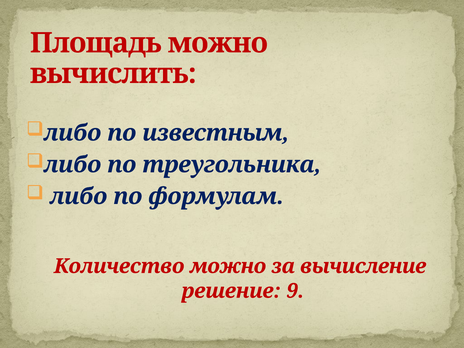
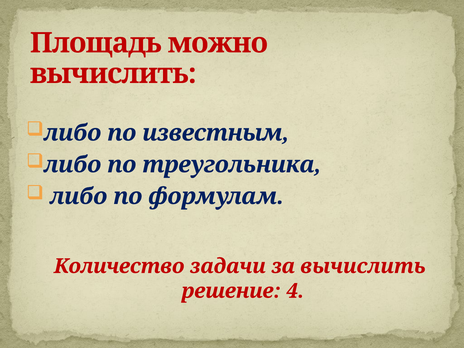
Количество можно: можно -> задачи
за вычисление: вычисление -> вычислить
9: 9 -> 4
